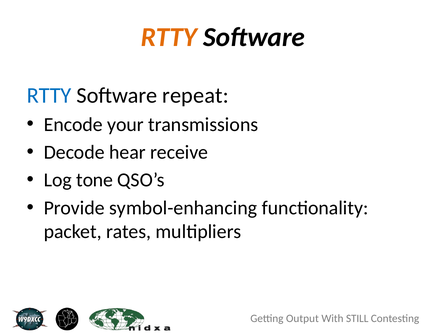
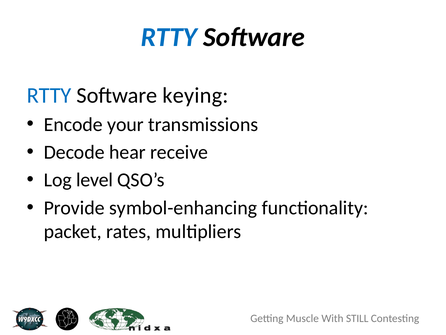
RTTY at (169, 37) colour: orange -> blue
repeat: repeat -> keying
tone: tone -> level
Output: Output -> Muscle
